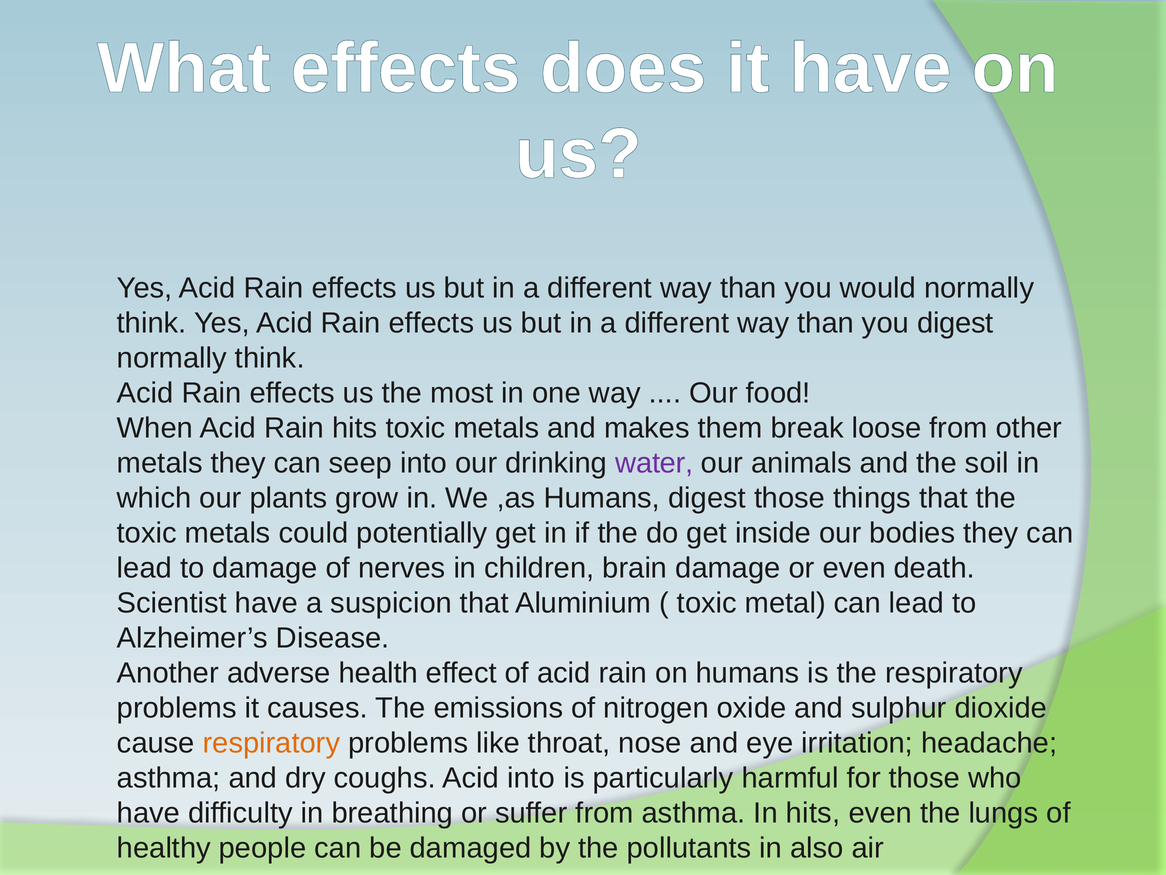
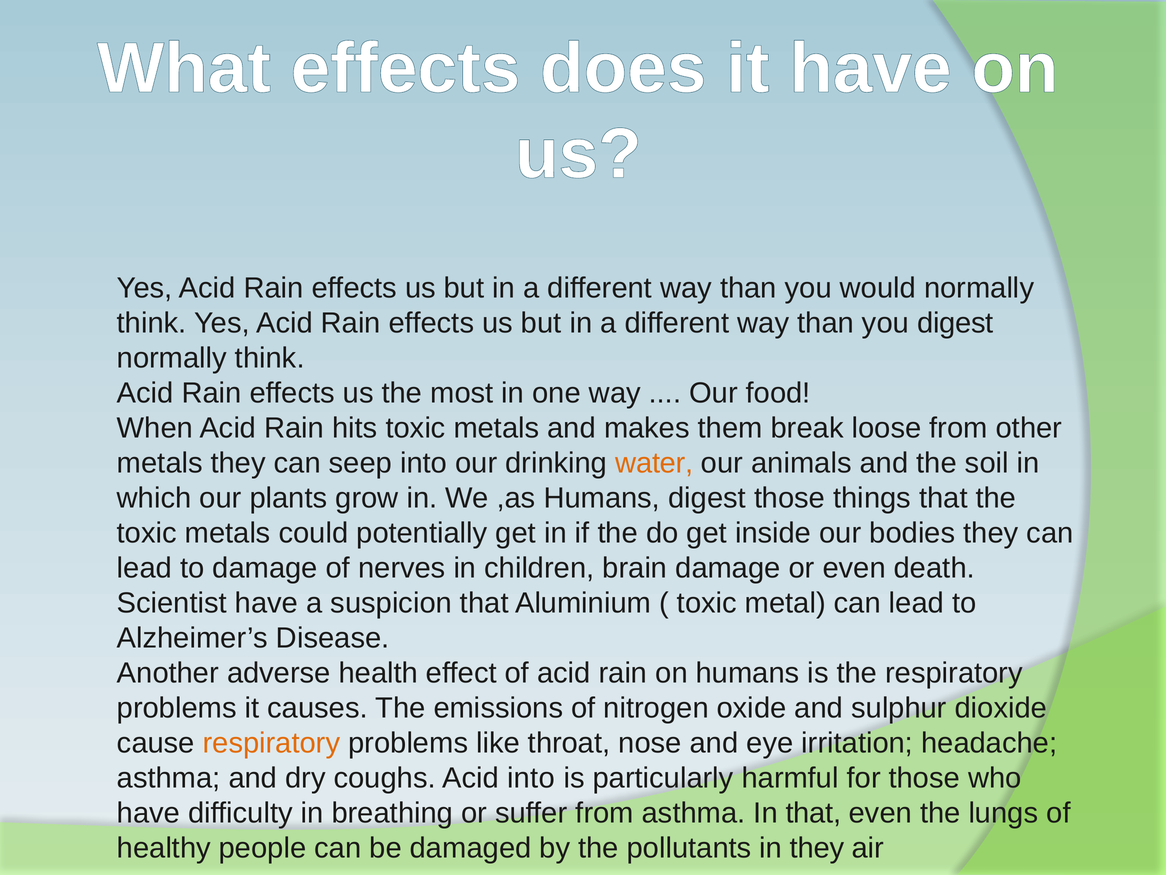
water colour: purple -> orange
In hits: hits -> that
in also: also -> they
